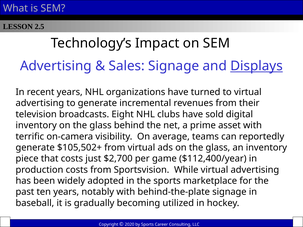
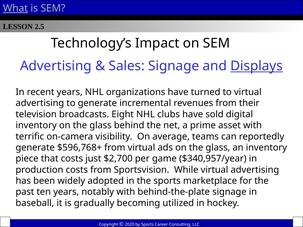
What underline: none -> present
$105,502+: $105,502+ -> $596,768+
$112,400/year: $112,400/year -> $340,957/year
